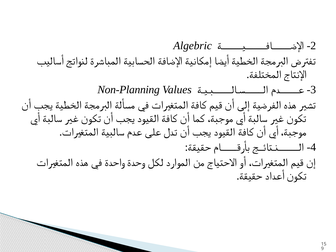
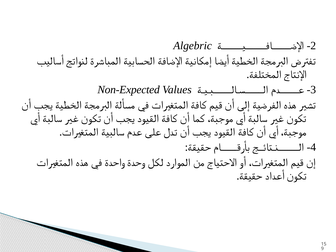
Non-Planning: Non-Planning -> Non-Expected
